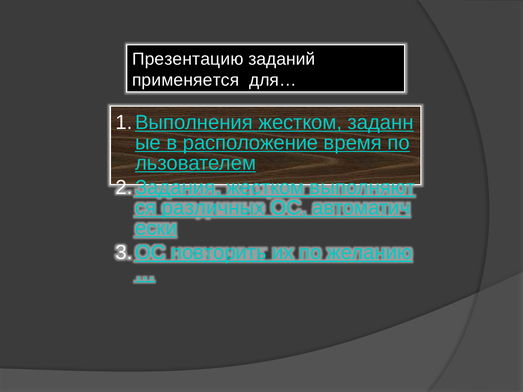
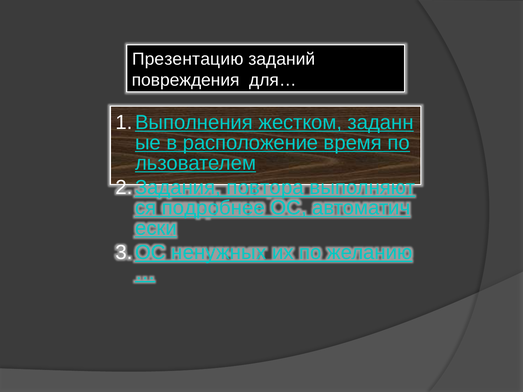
применяется: применяется -> повреждения
жестком at (265, 188): жестком -> повтора
различных: различных -> подробнее
повторить: повторить -> ненужных
